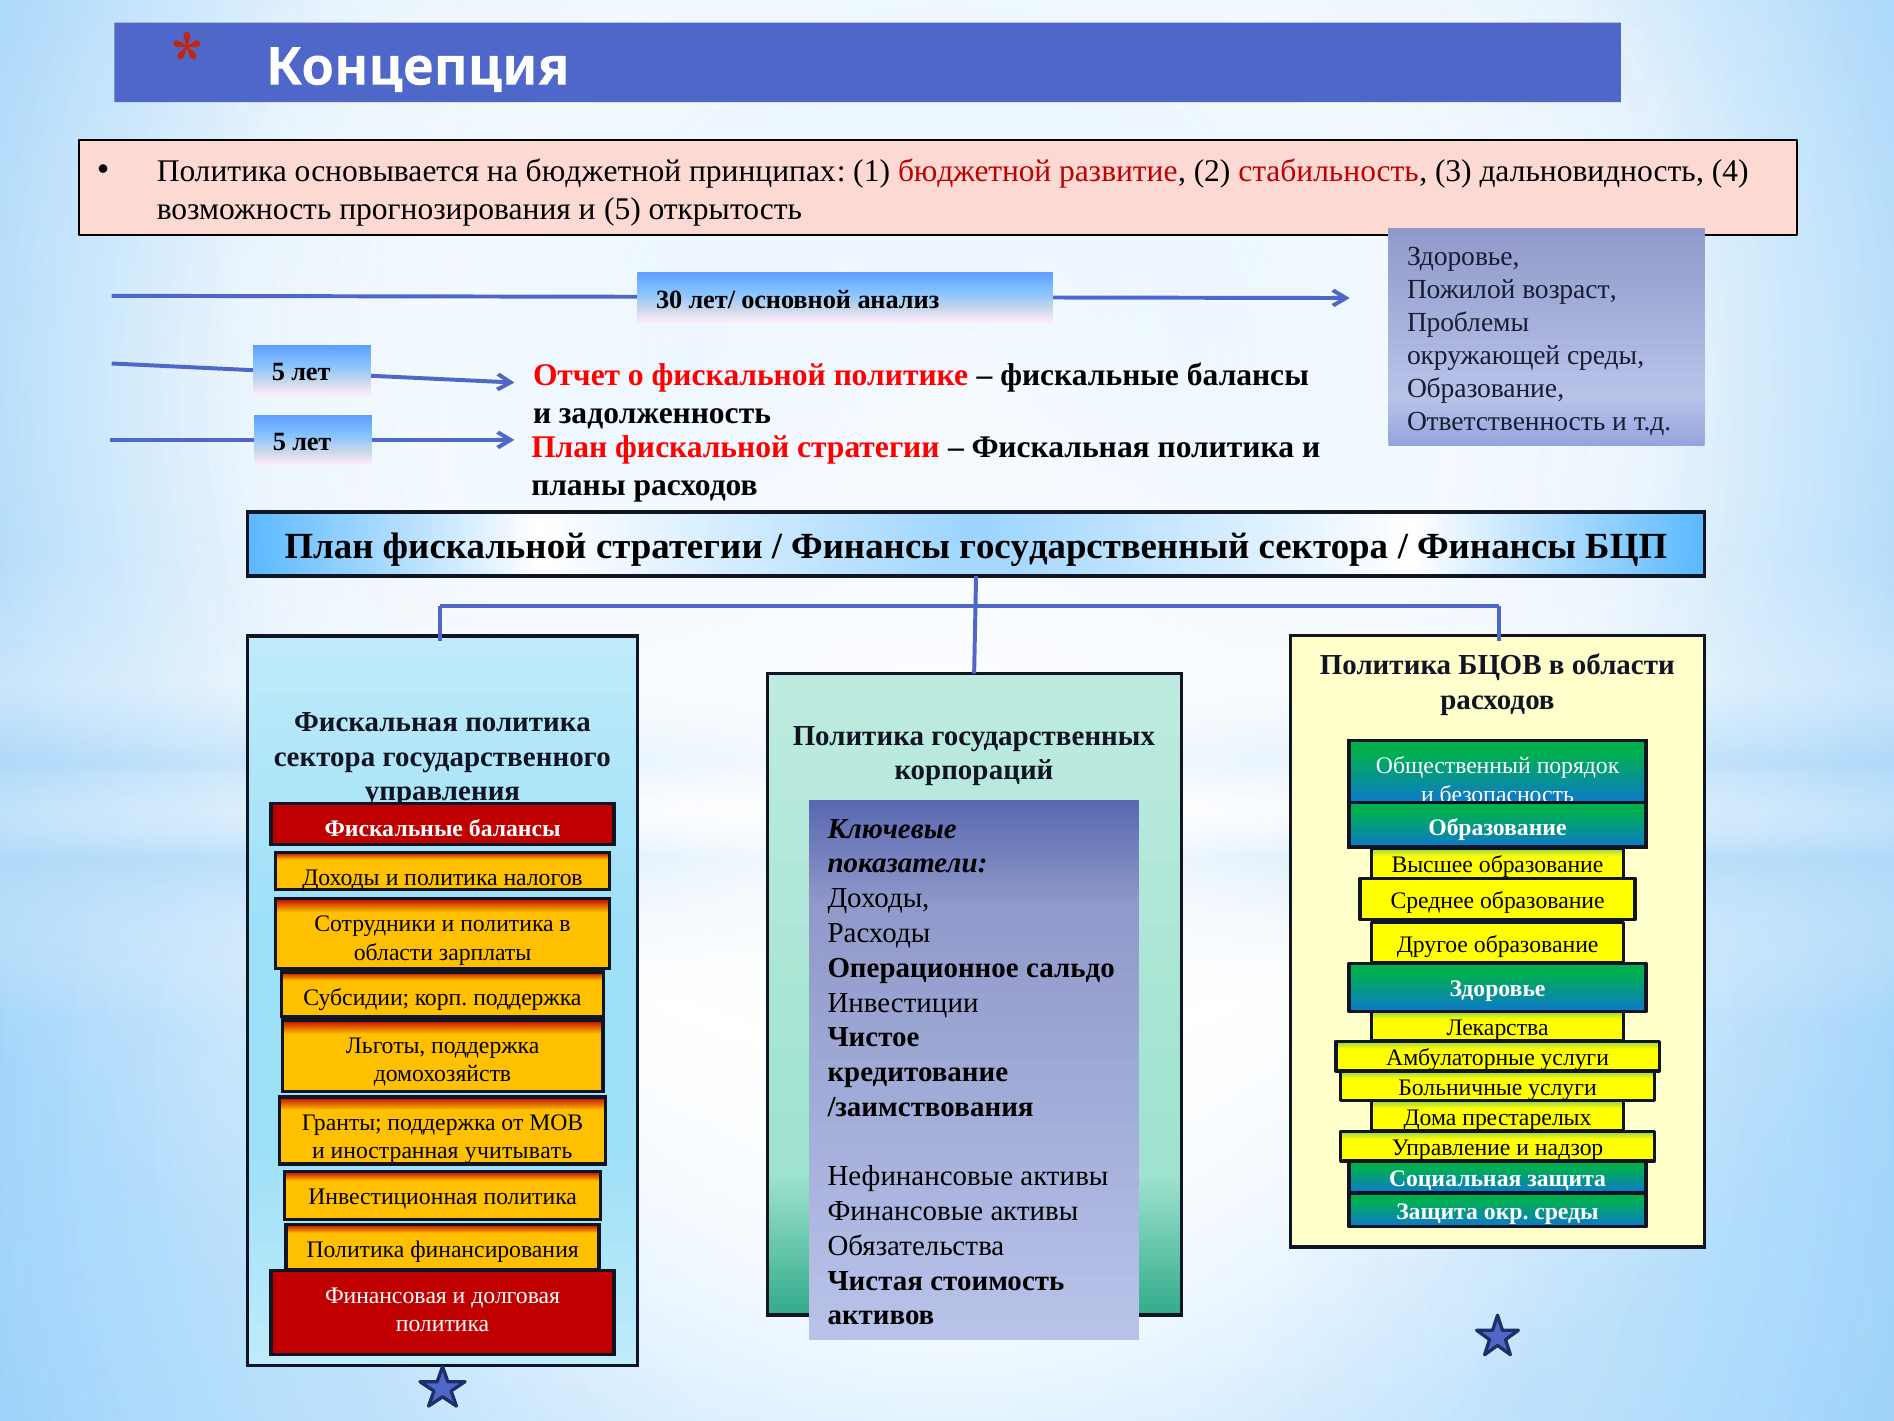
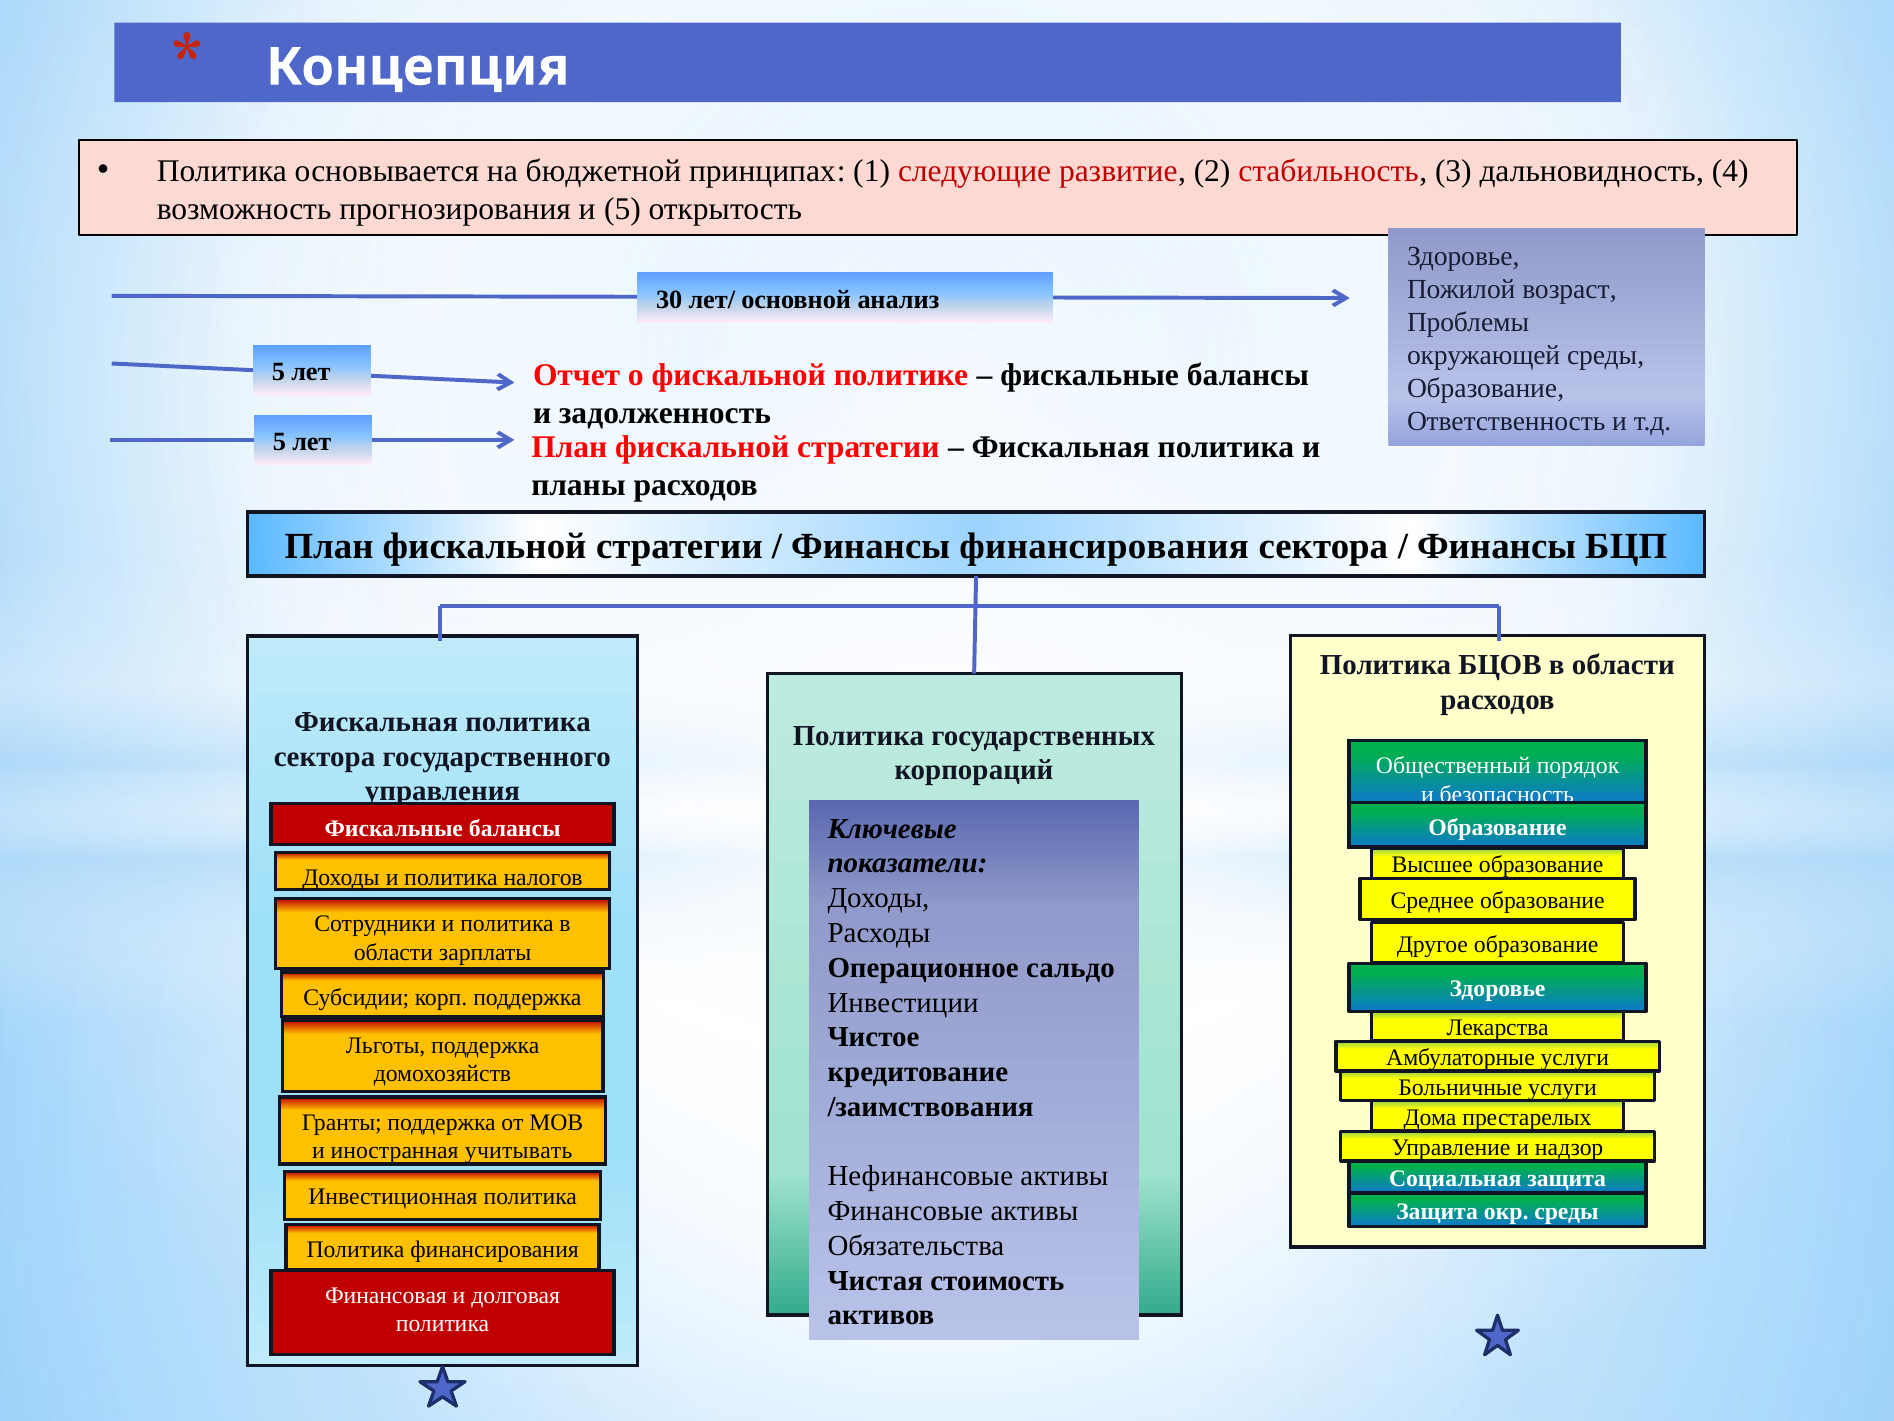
1 бюджетной: бюджетной -> следующие
Финансы государственный: государственный -> финансирования
